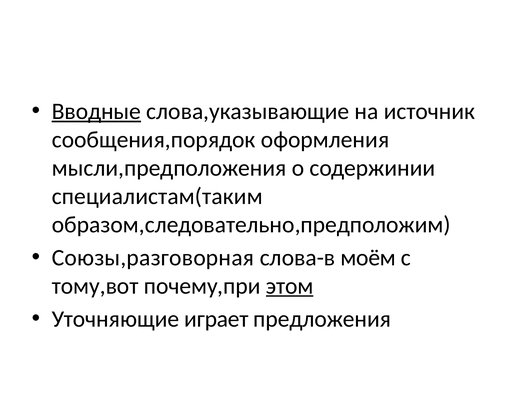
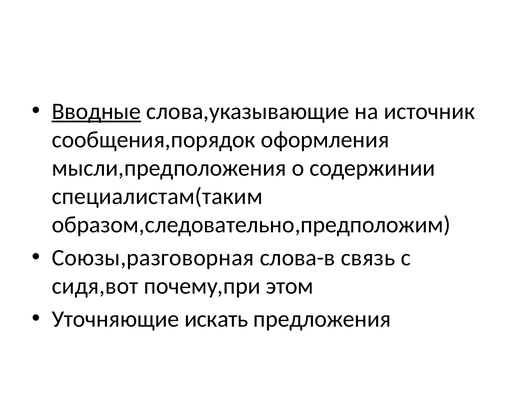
моём: моём -> связь
тому,вот: тому,вот -> сидя,вот
этом underline: present -> none
играет: играет -> искать
